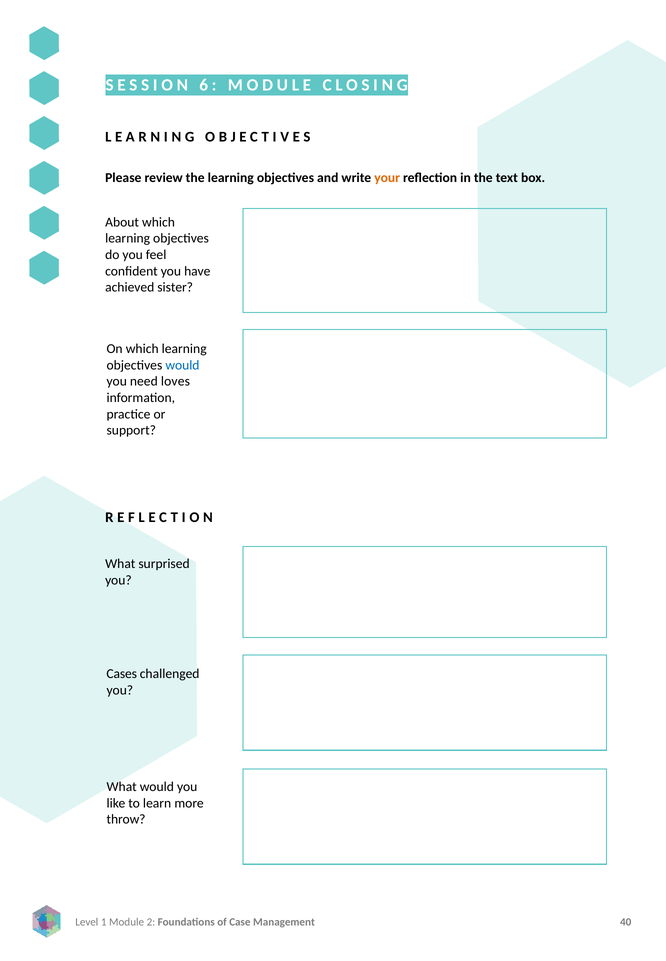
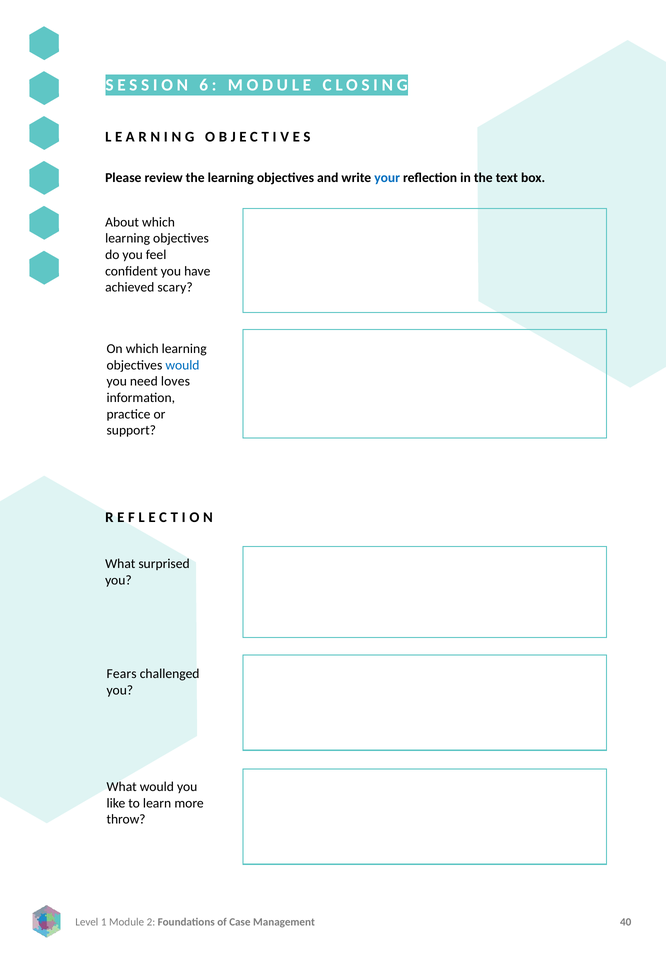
your colour: orange -> blue
sister: sister -> scary
Cases: Cases -> Fears
